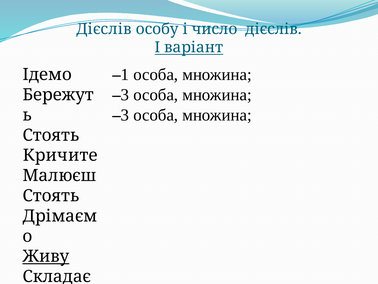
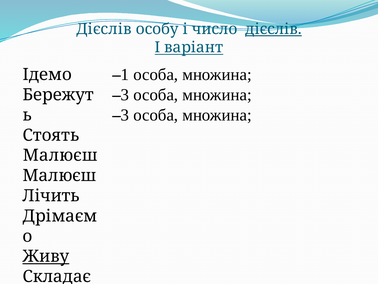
дієслів at (273, 29) underline: none -> present
Кричите at (60, 155): Кричите -> Малюєш
Стоять at (51, 195): Стоять -> Лічить
